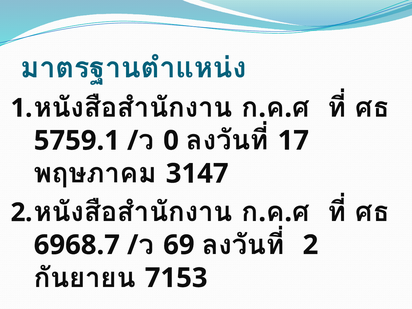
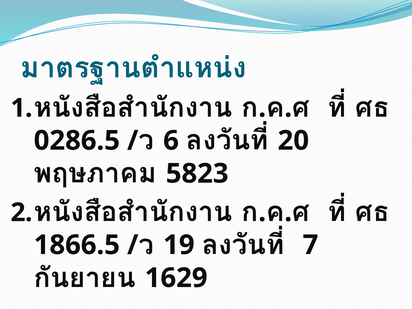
5759.1: 5759.1 -> 0286.5
0: 0 -> 6
17: 17 -> 20
3147: 3147 -> 5823
6968.7: 6968.7 -> 1866.5
69: 69 -> 19
2 at (310, 245): 2 -> 7
7153: 7153 -> 1629
